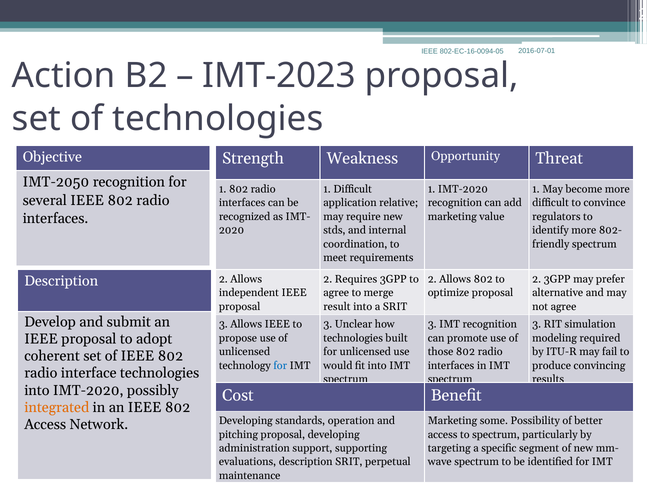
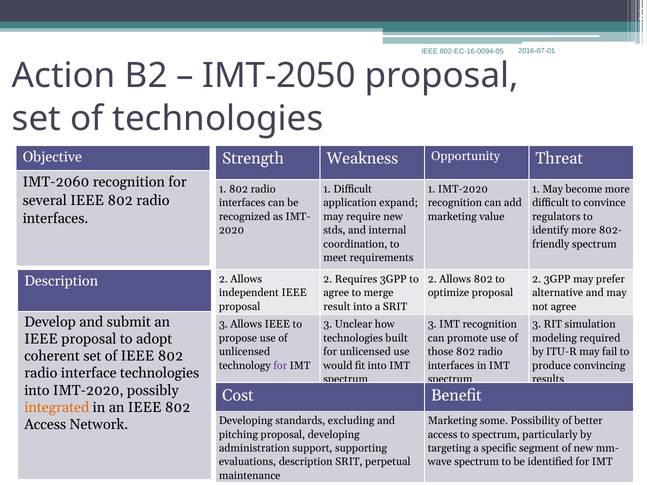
IMT-2023: IMT-2023 -> IMT-2050
IMT-2050: IMT-2050 -> IMT-2060
relative: relative -> expand
for at (280, 366) colour: blue -> purple
operation: operation -> excluding
